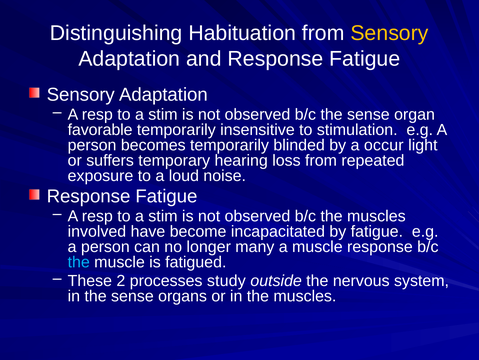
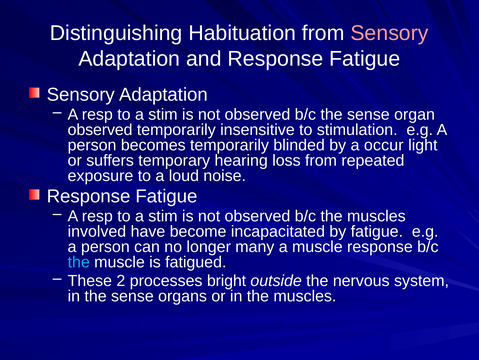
Sensory at (390, 33) colour: yellow -> pink
favorable at (100, 130): favorable -> observed
study: study -> bright
